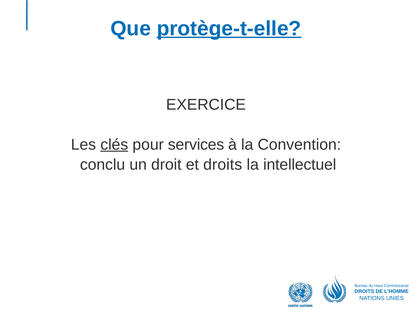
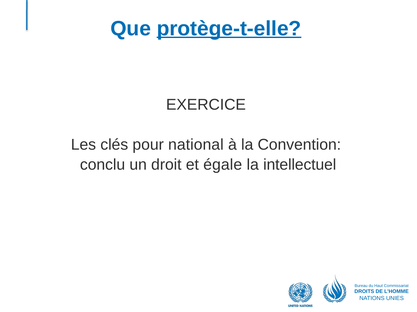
clés underline: present -> none
services: services -> national
et droits: droits -> égale
